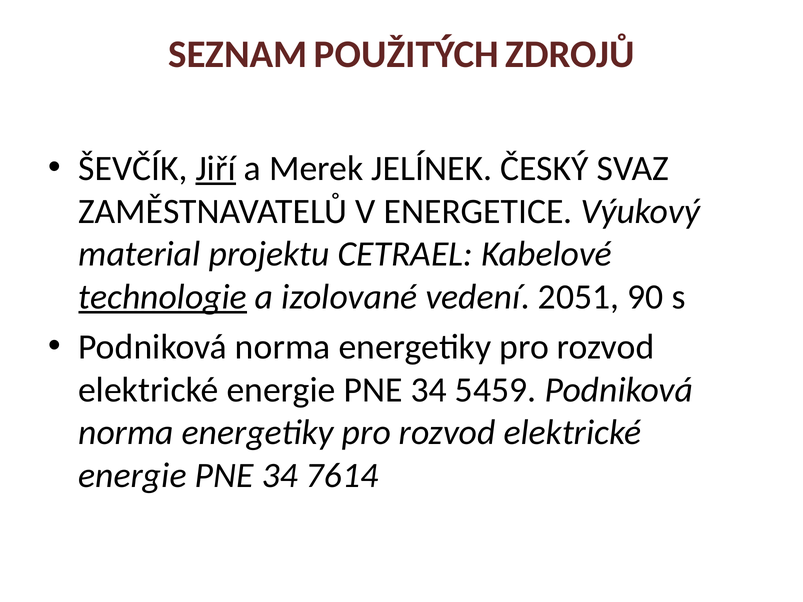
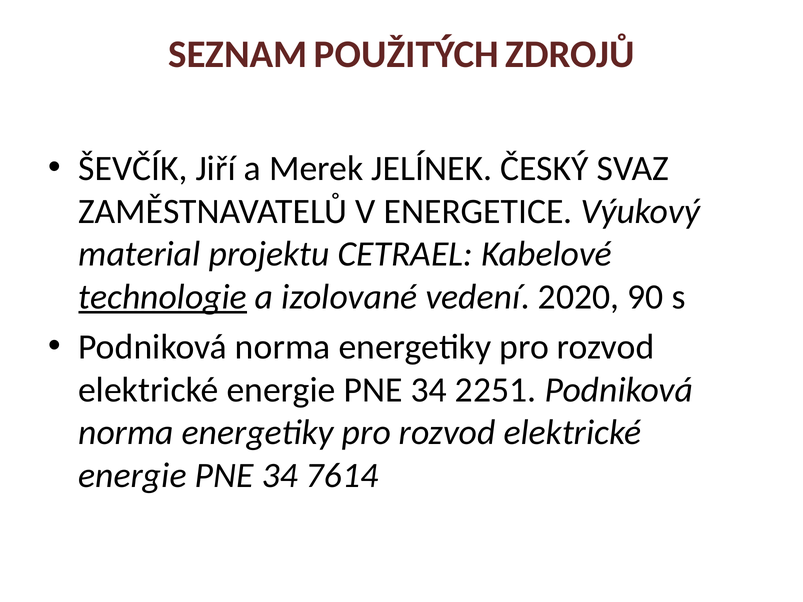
Jiří underline: present -> none
2051: 2051 -> 2020
5459: 5459 -> 2251
